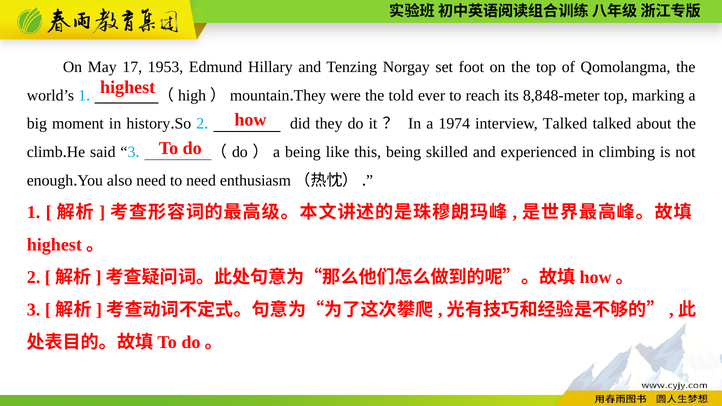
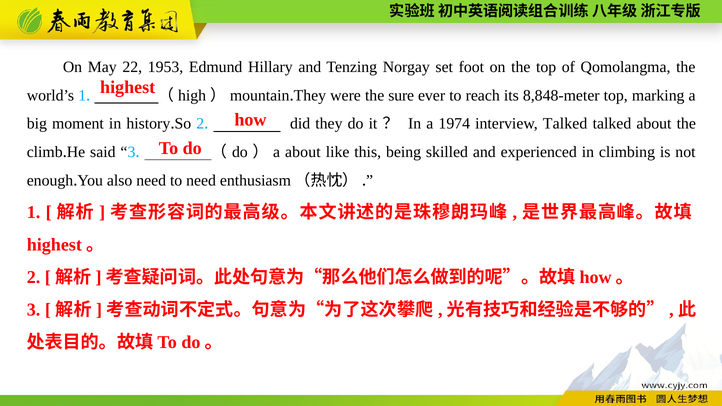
17: 17 -> 22
told: told -> sure
a being: being -> about
